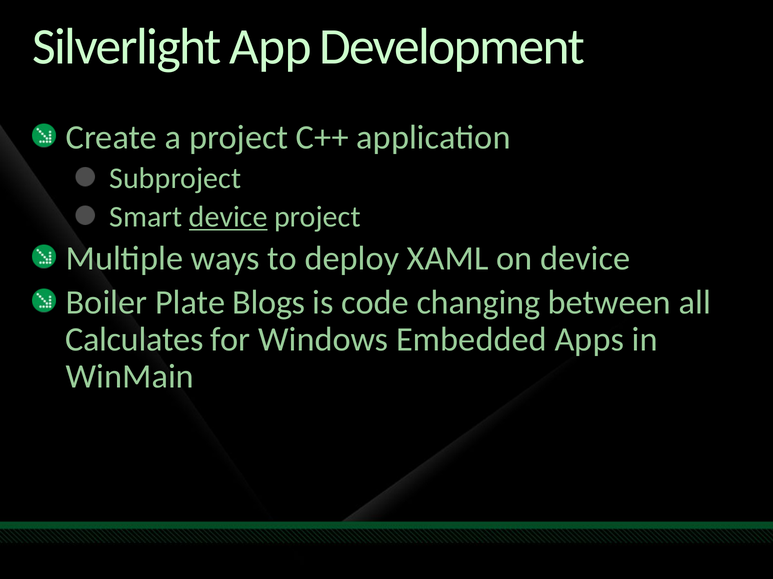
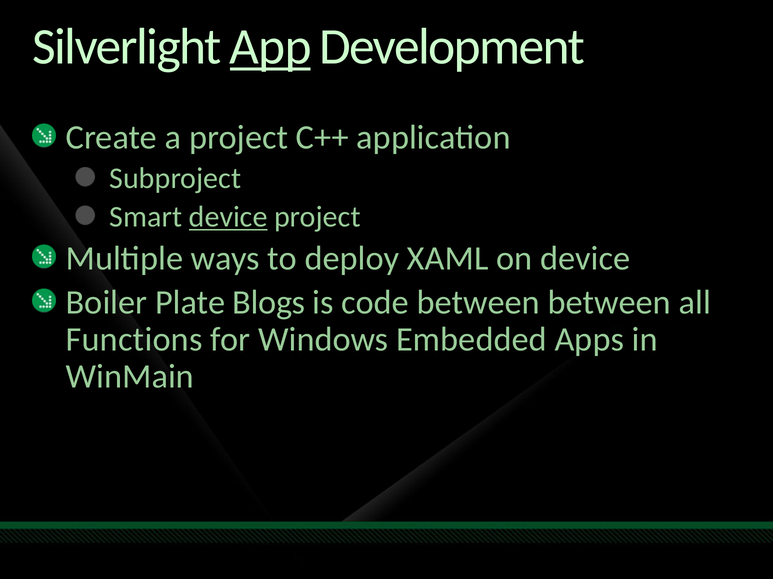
App underline: none -> present
code changing: changing -> between
Calculates: Calculates -> Functions
